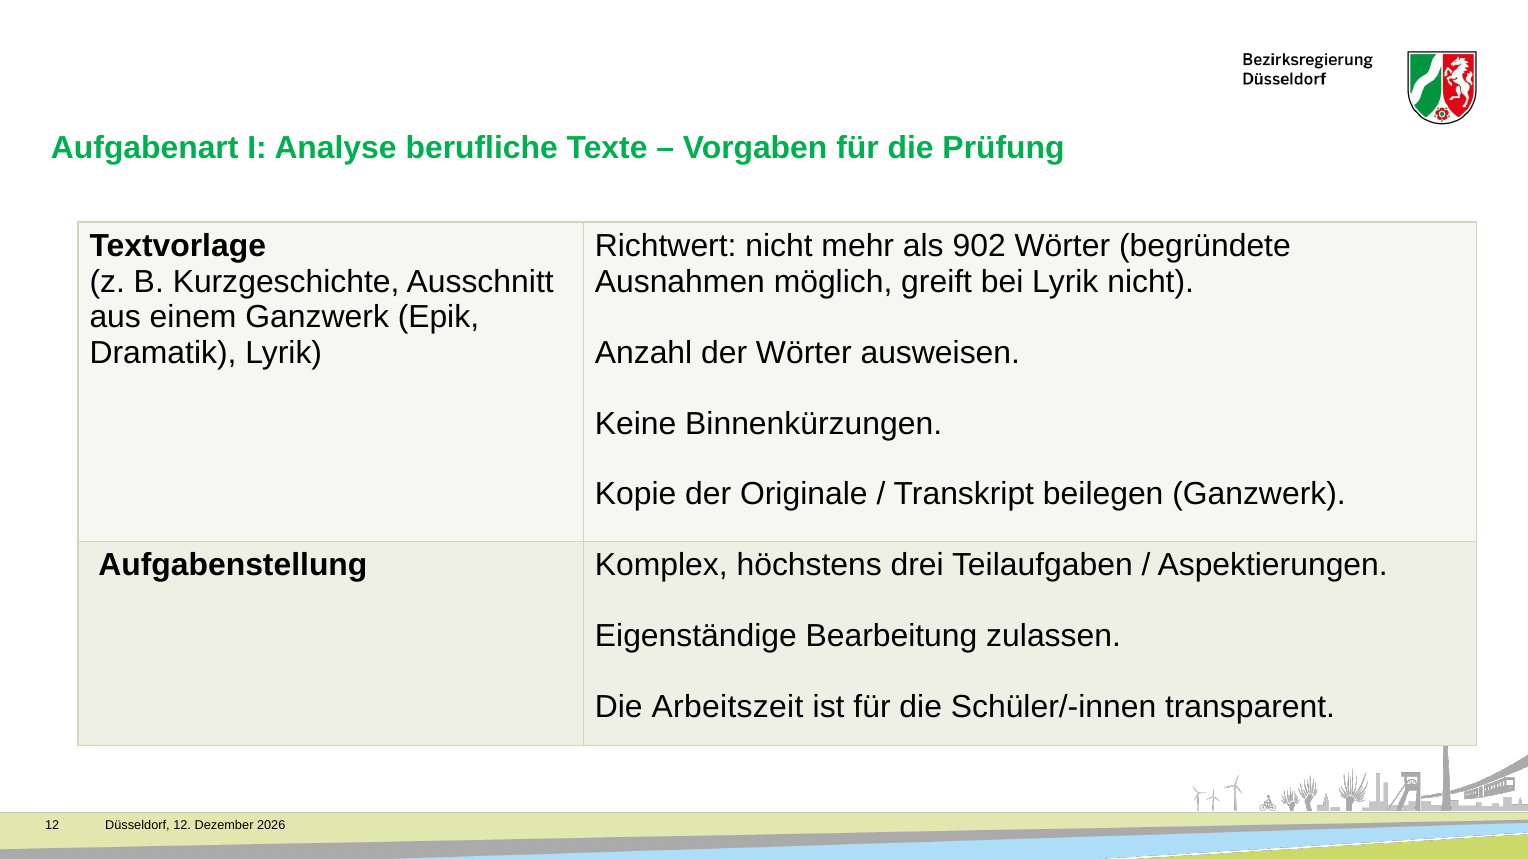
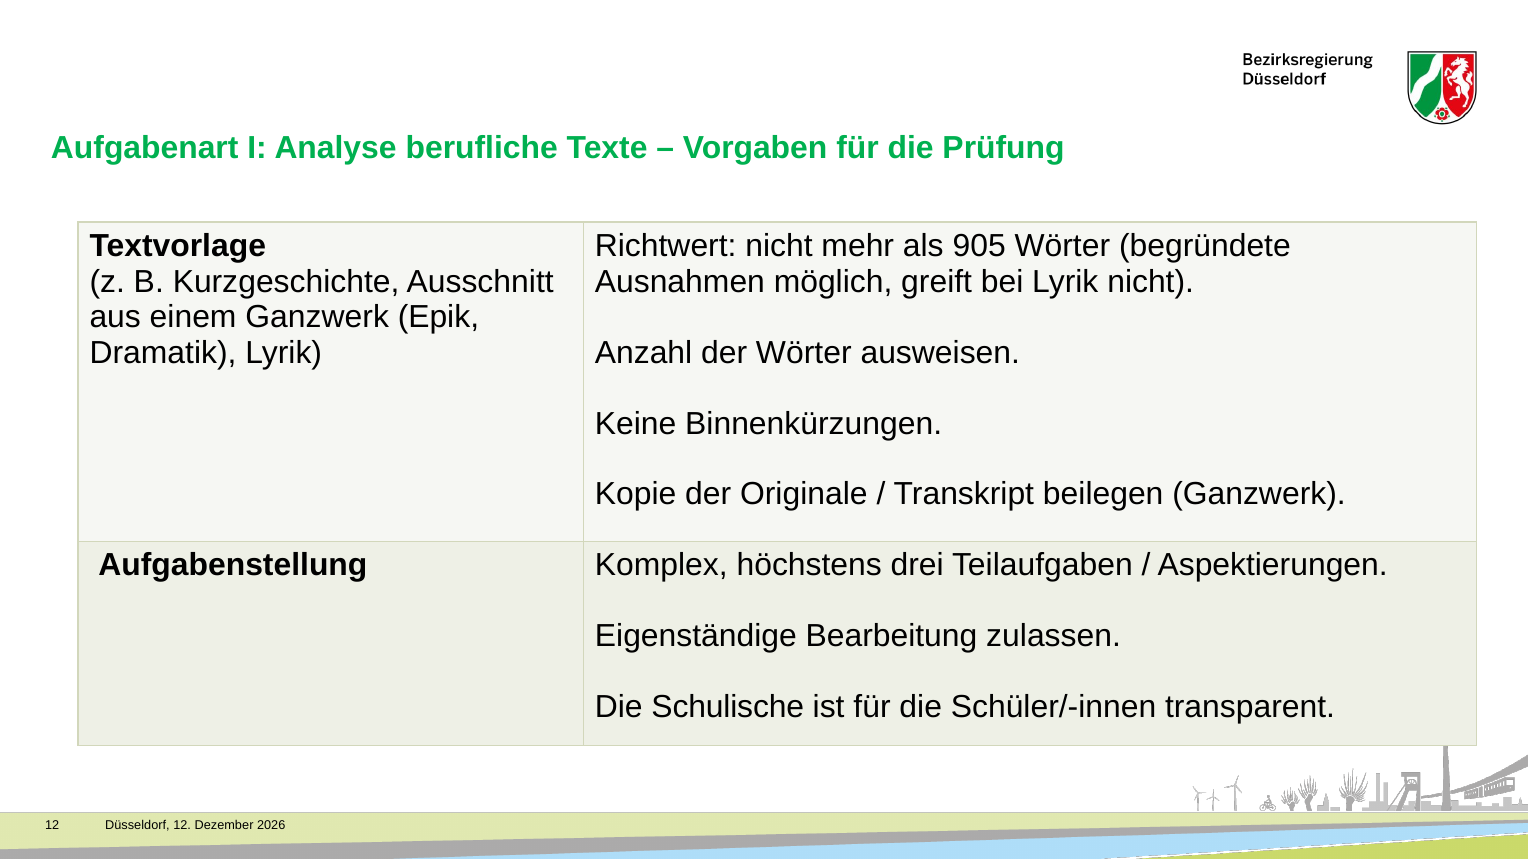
902: 902 -> 905
Arbeitszeit: Arbeitszeit -> Schulische
